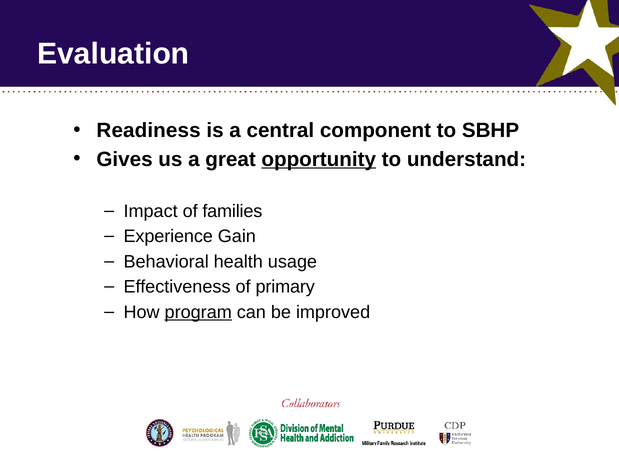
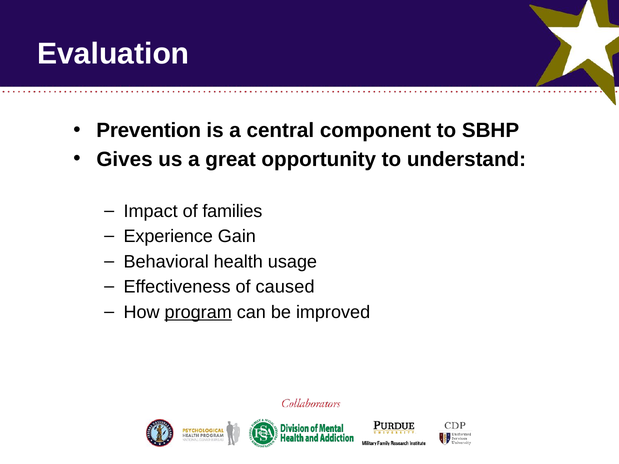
Readiness: Readiness -> Prevention
opportunity underline: present -> none
primary: primary -> caused
